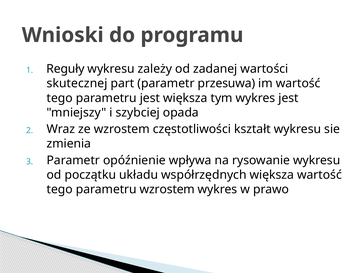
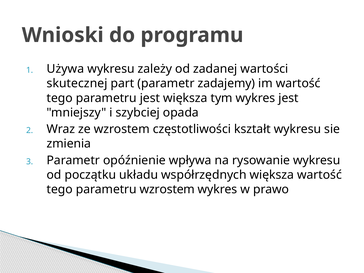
Reguły: Reguły -> Używa
przesuwa: przesuwa -> zadajemy
